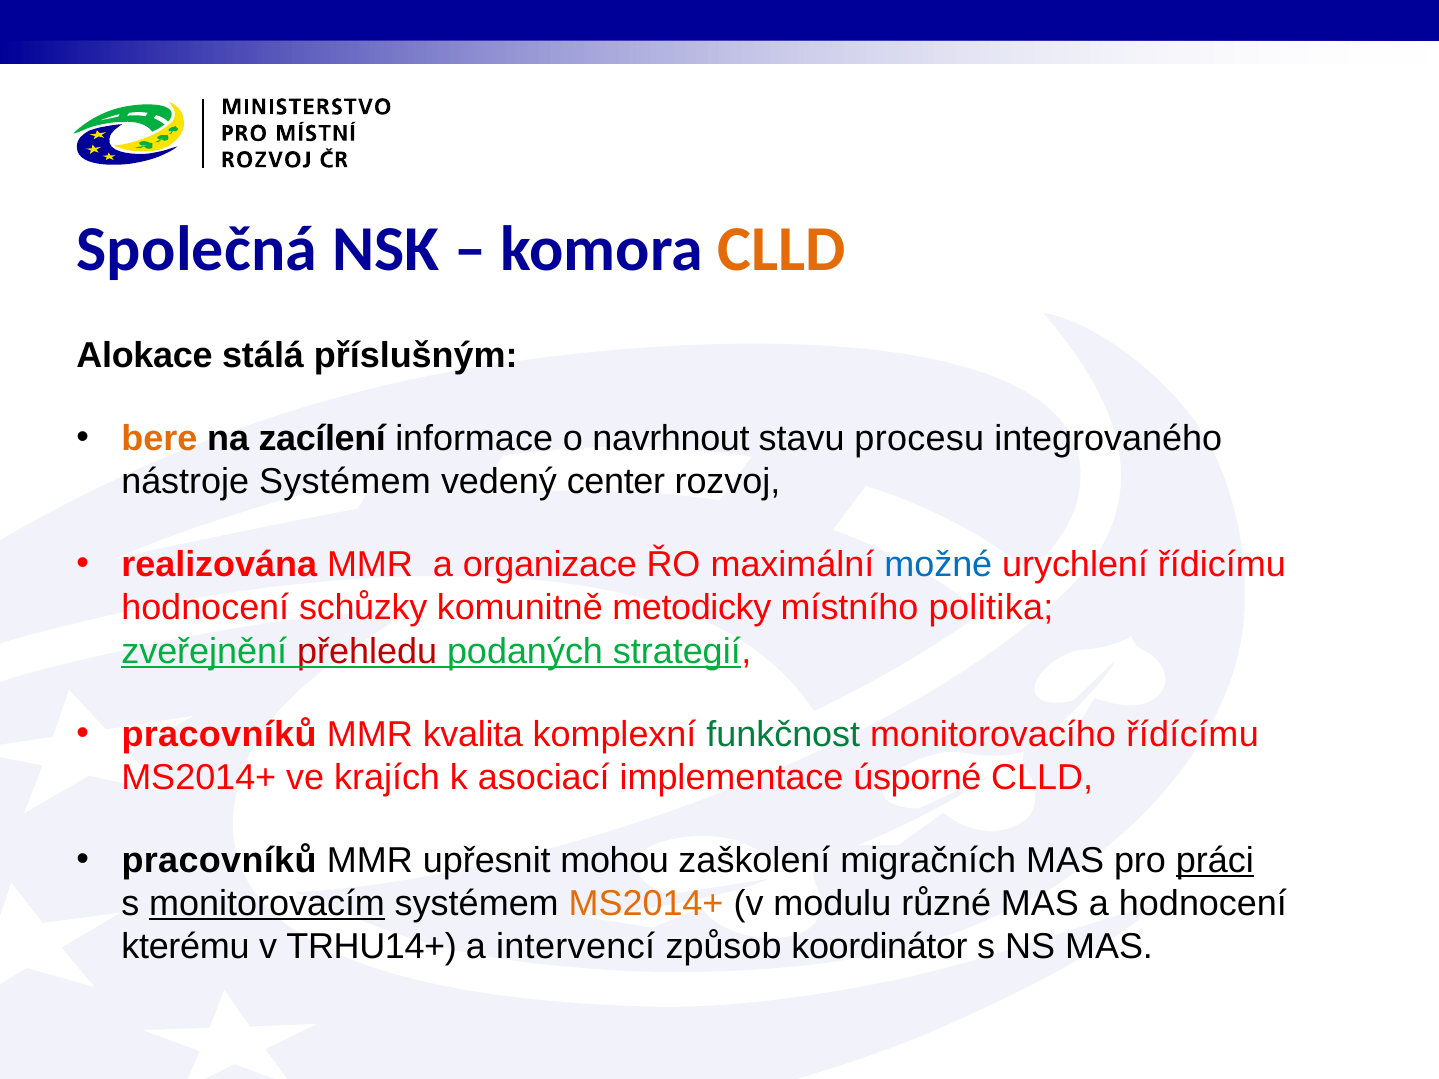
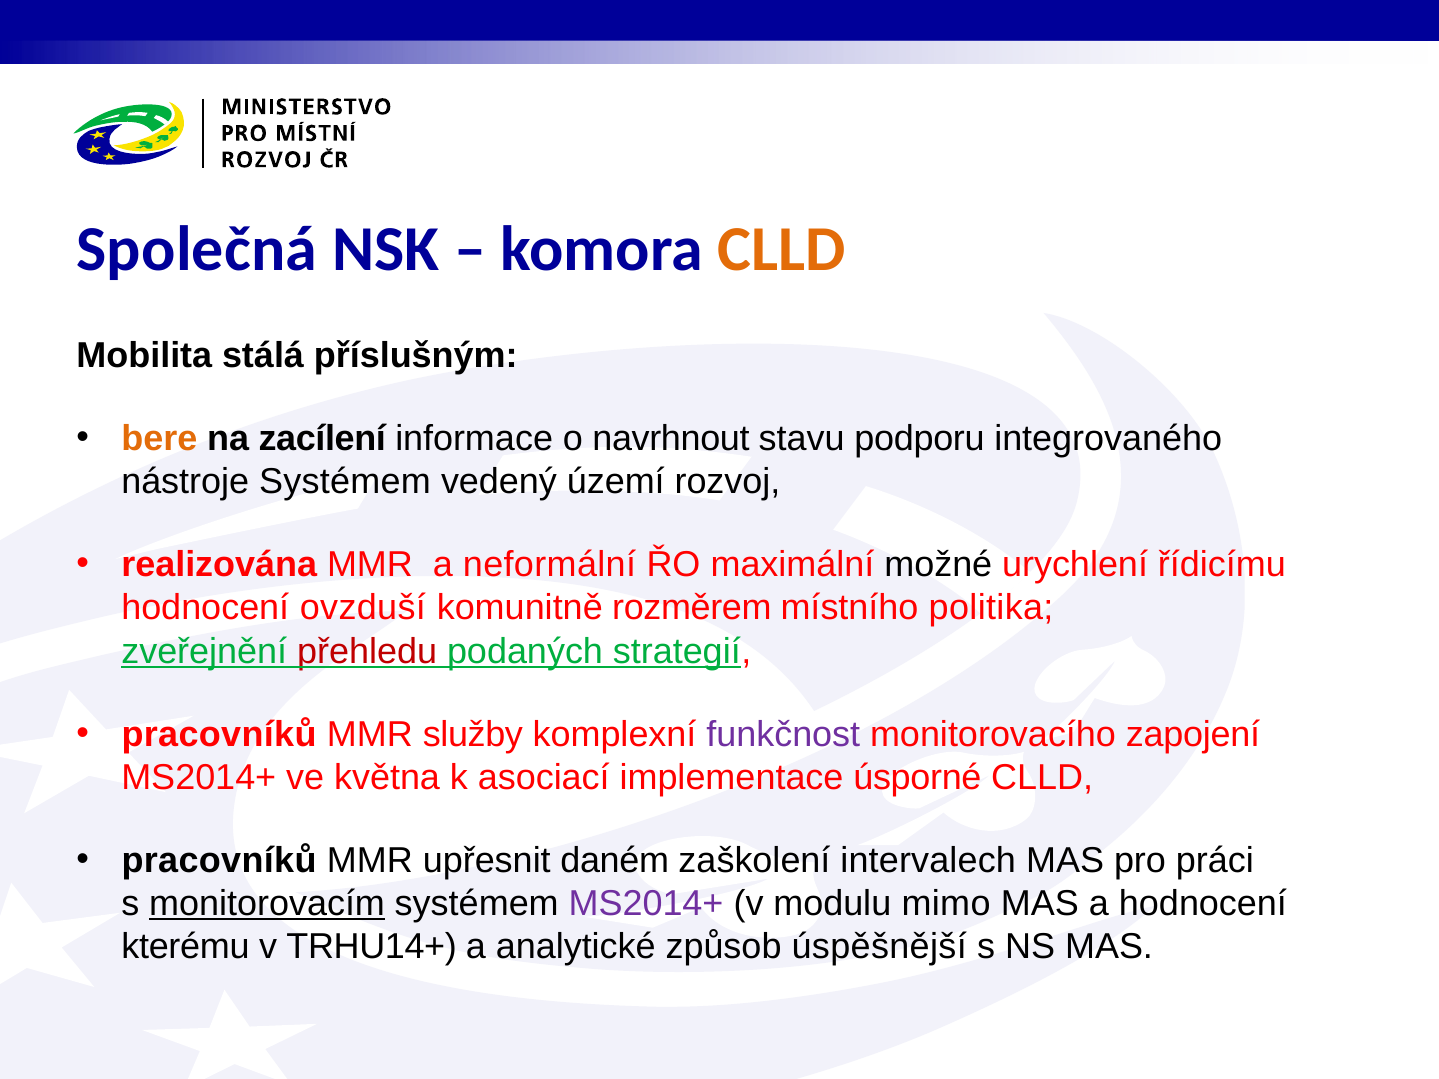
Alokace: Alokace -> Mobilita
procesu: procesu -> podporu
center: center -> území
organizace: organizace -> neformální
možné colour: blue -> black
schůzky: schůzky -> ovzduší
metodicky: metodicky -> rozměrem
kvalita: kvalita -> služby
funkčnost colour: green -> purple
řídícímu: řídícímu -> zapojení
krajích: krajích -> května
mohou: mohou -> daném
migračních: migračních -> intervalech
práci underline: present -> none
MS2014+ at (646, 904) colour: orange -> purple
různé: různé -> mimo
intervencí: intervencí -> analytické
koordinátor: koordinátor -> úspěšnější
